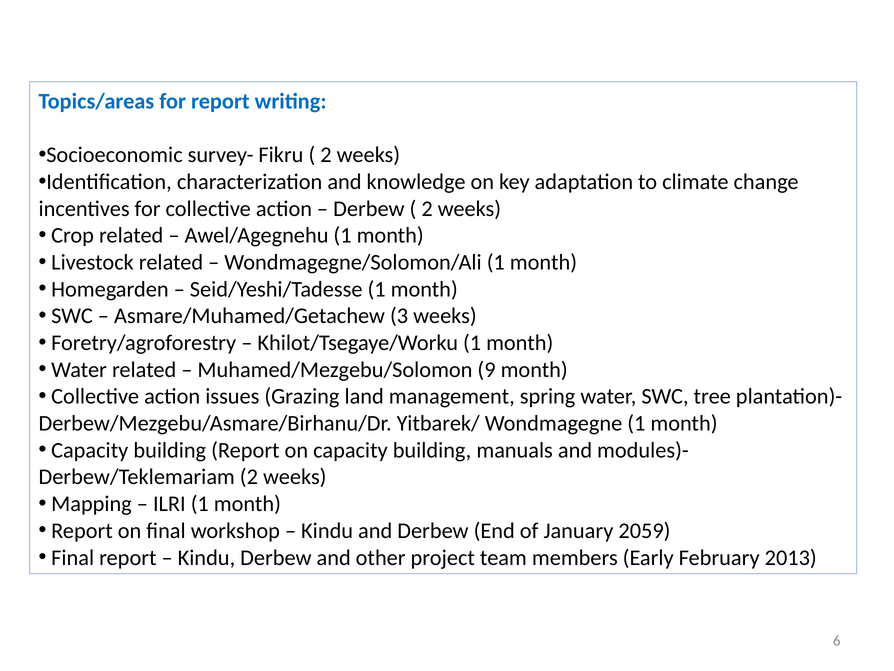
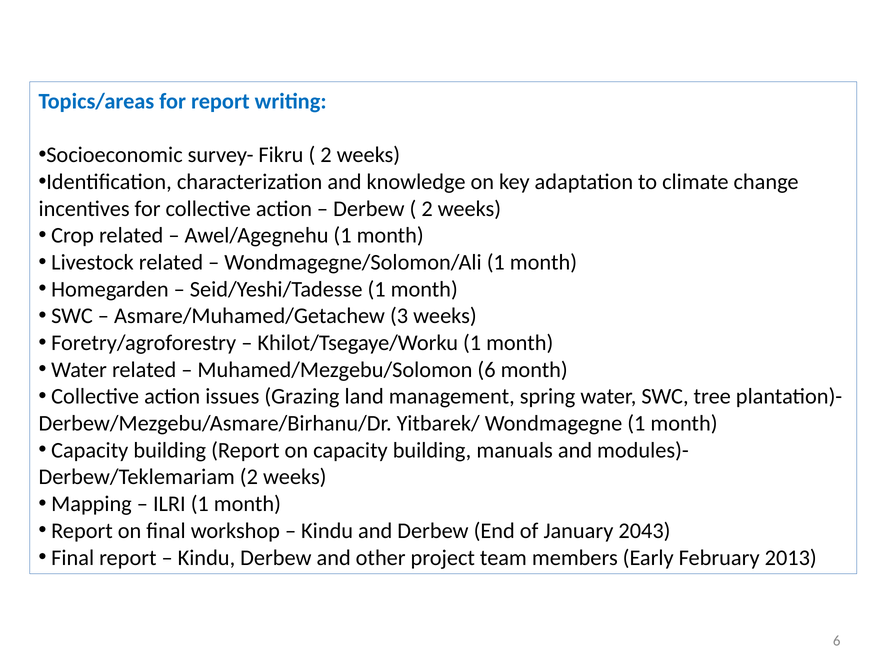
Muhamed/Mezgebu/Solomon 9: 9 -> 6
2059: 2059 -> 2043
